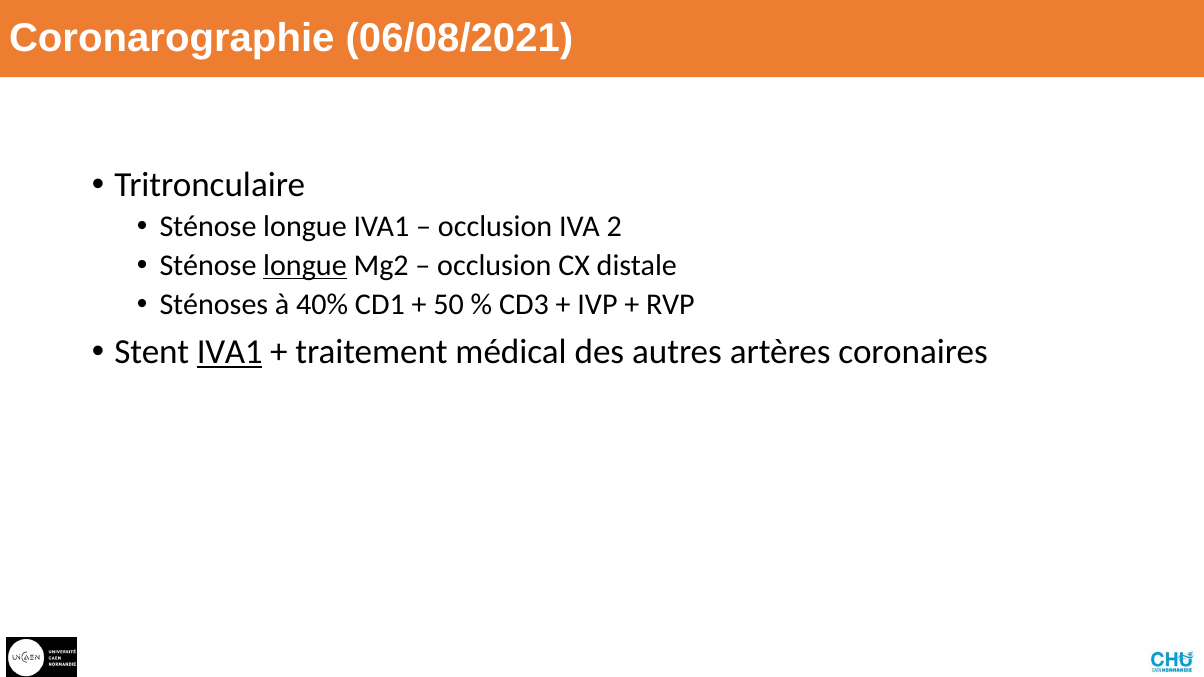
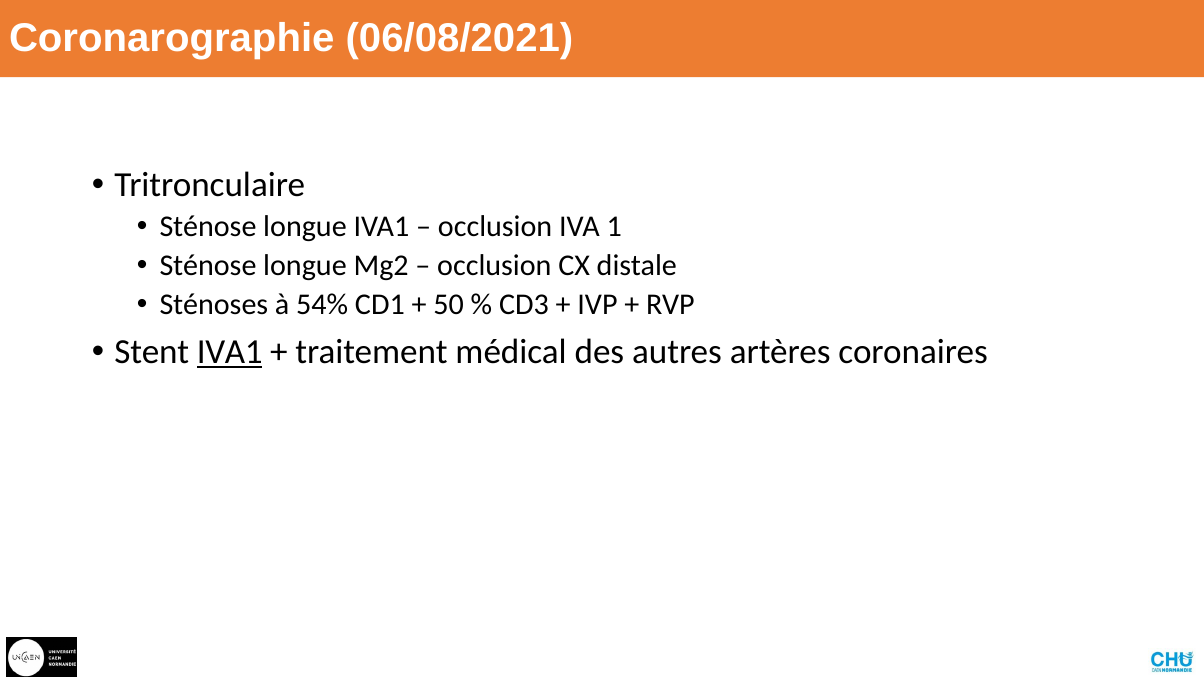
2: 2 -> 1
longue at (305, 266) underline: present -> none
40%: 40% -> 54%
